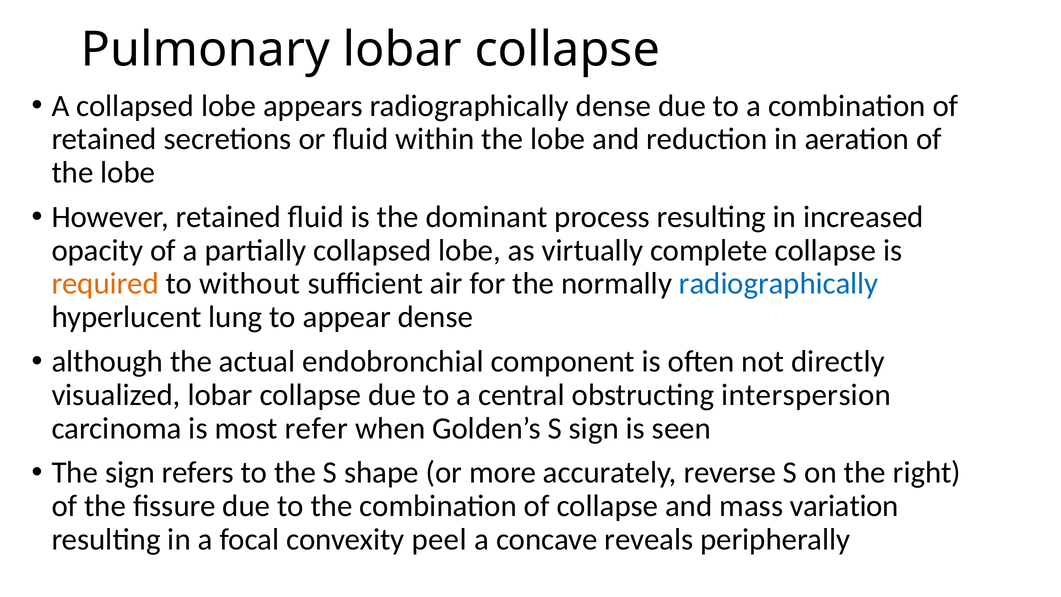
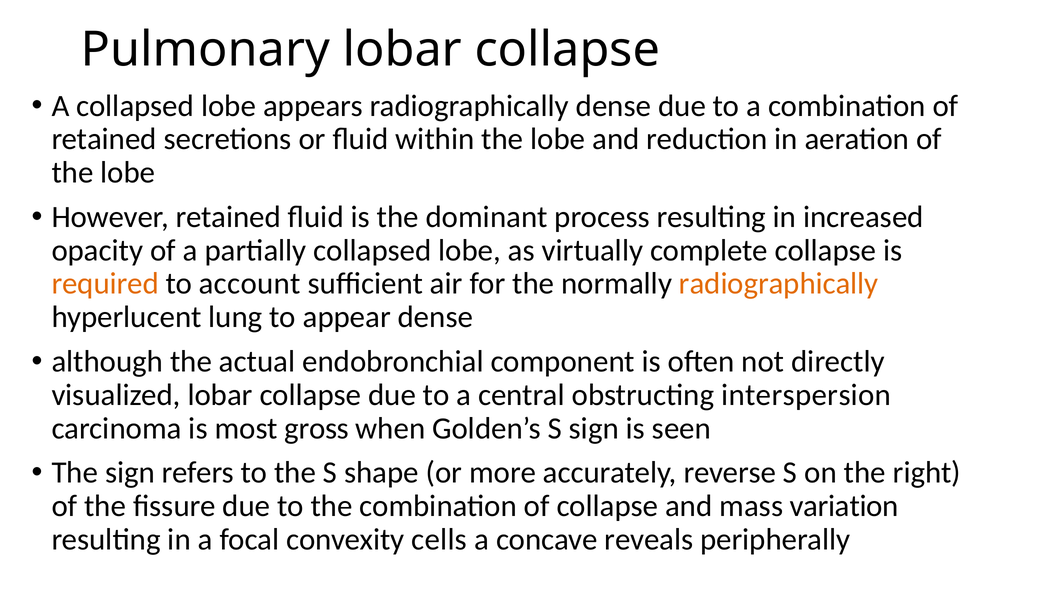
without: without -> account
radiographically at (779, 284) colour: blue -> orange
refer: refer -> gross
peel: peel -> cells
